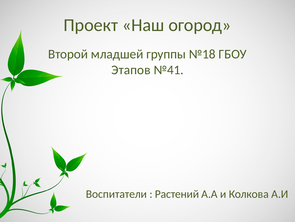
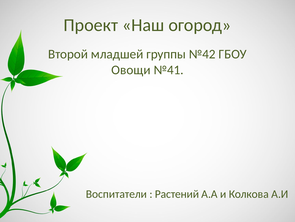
№18: №18 -> №42
Этапов: Этапов -> Овощи
